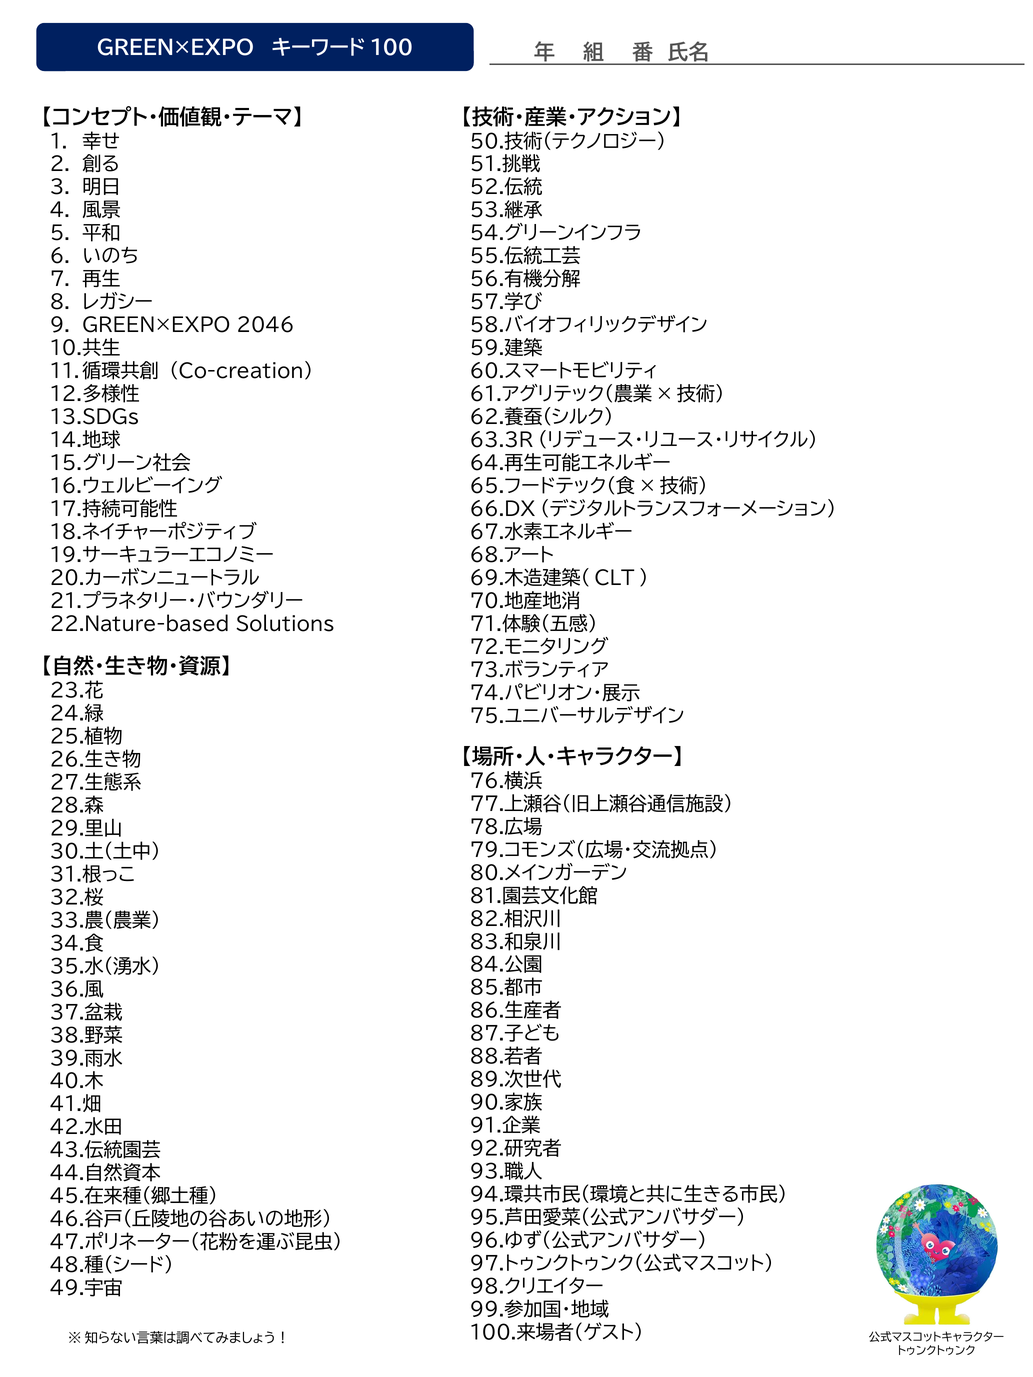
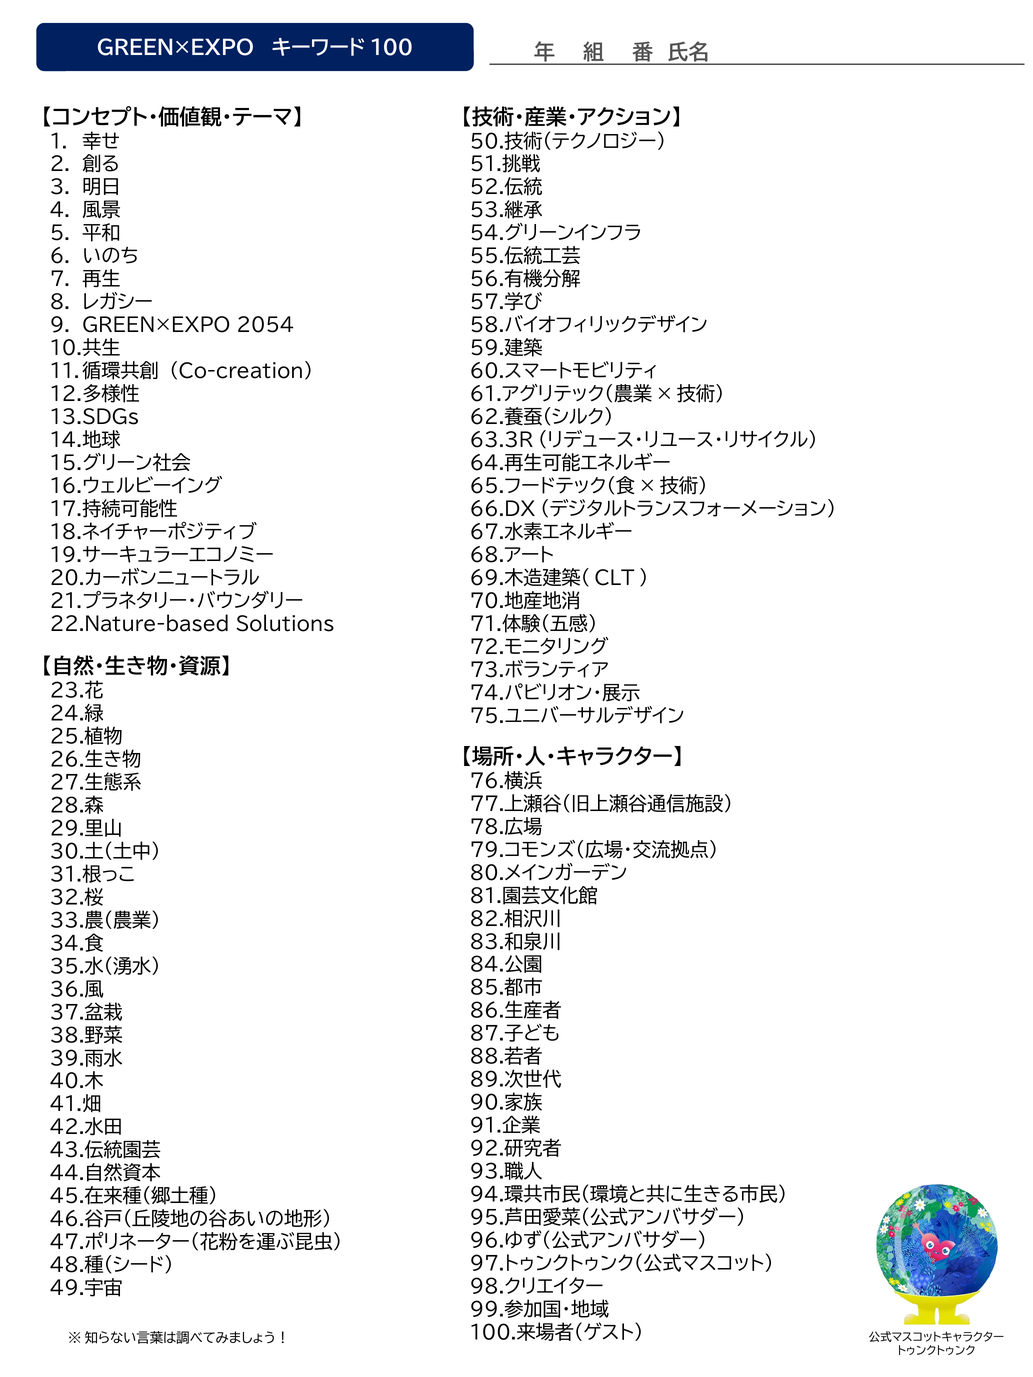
2046: 2046 -> 2054
